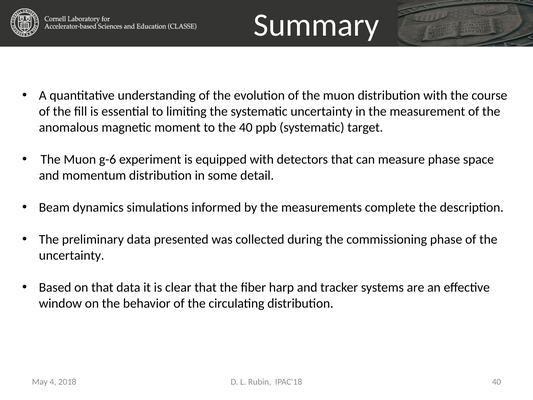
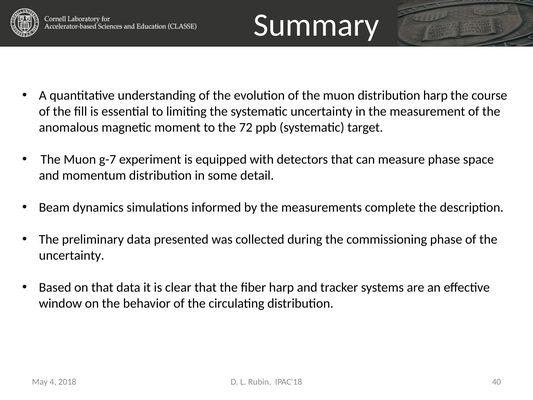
distribution with: with -> harp
the 40: 40 -> 72
g-6: g-6 -> g-7
